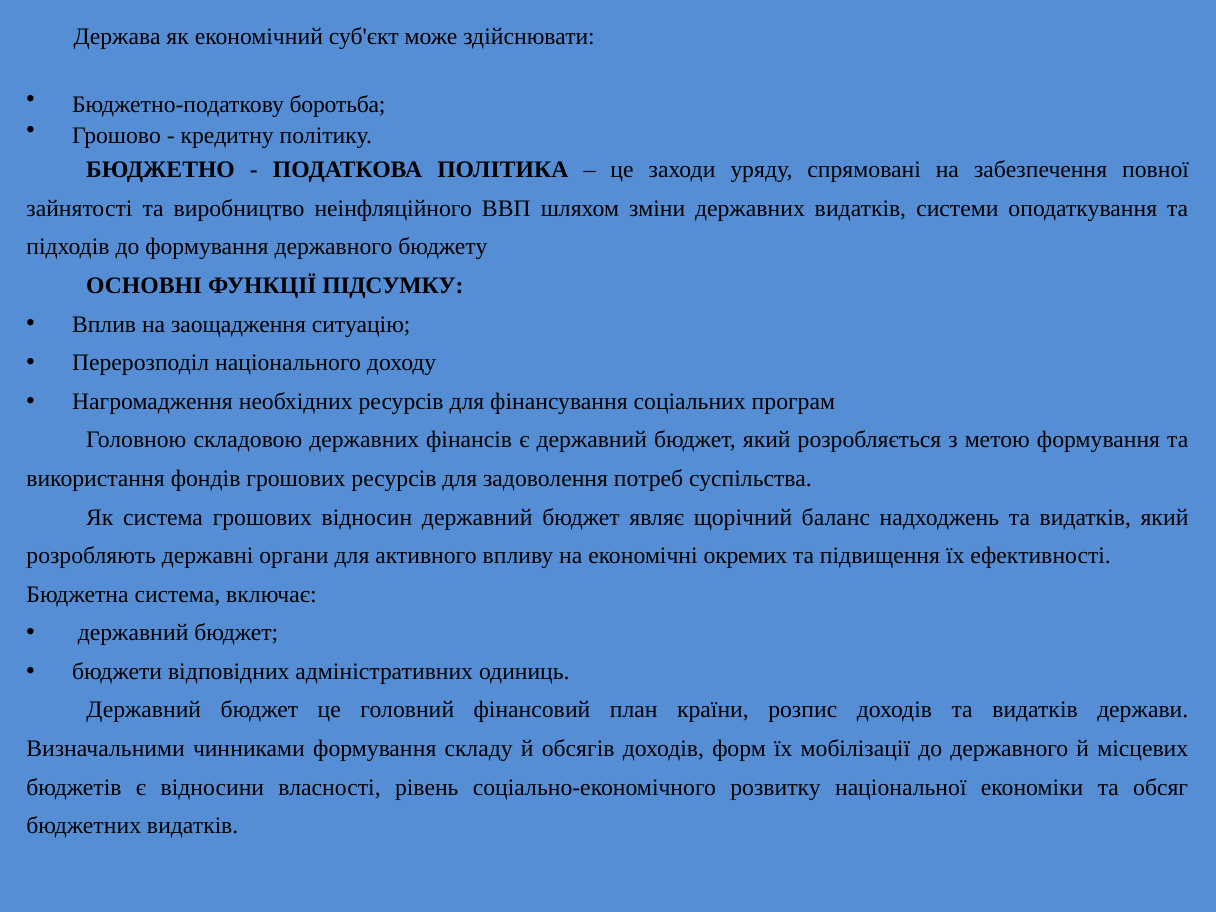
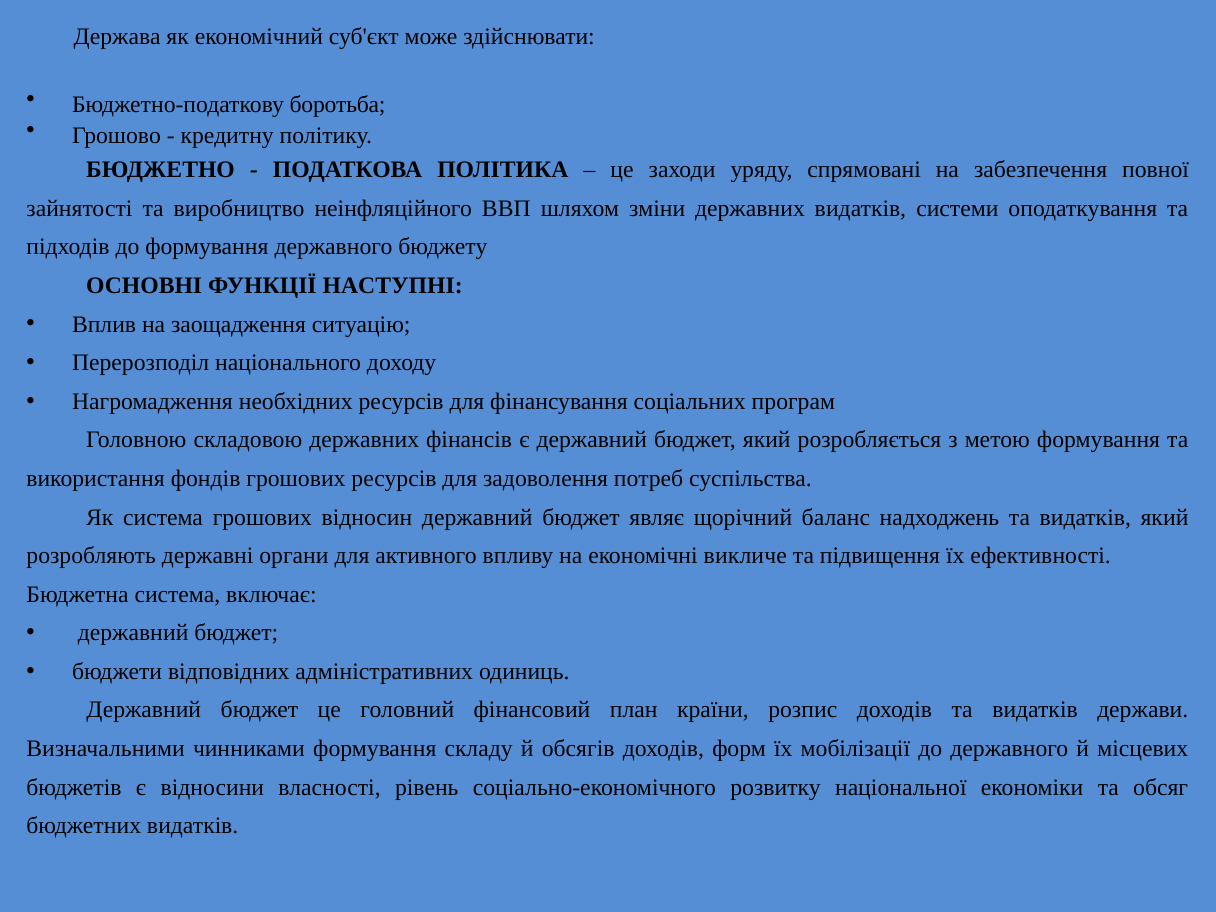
ПІДСУМКУ: ПІДСУМКУ -> НАСТУПНІ
окремих: окремих -> викличе
